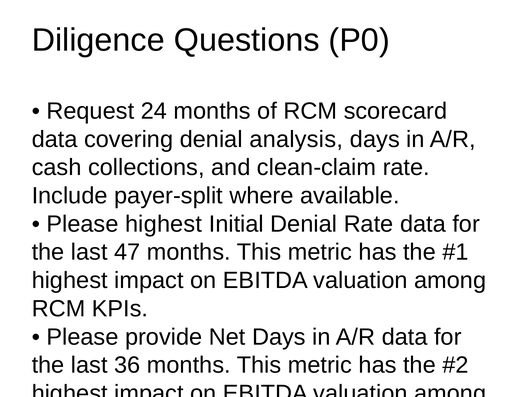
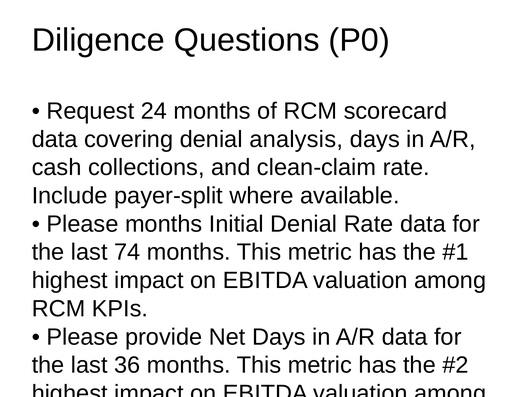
Please highest: highest -> months
47: 47 -> 74
